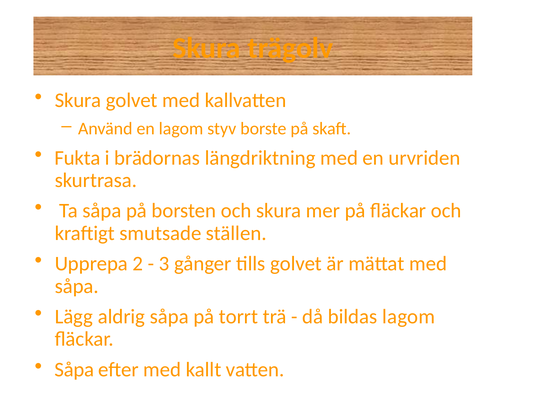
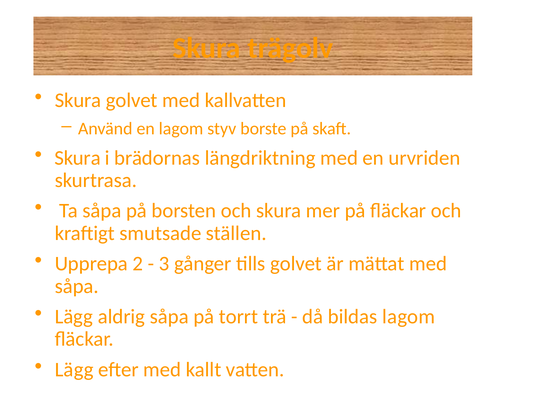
Fukta at (78, 158): Fukta -> Skura
Såpa at (74, 370): Såpa -> Lägg
